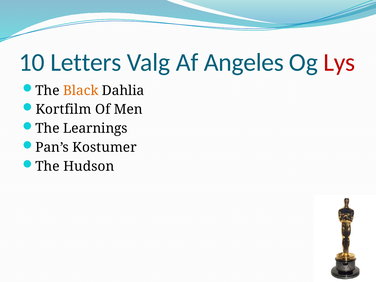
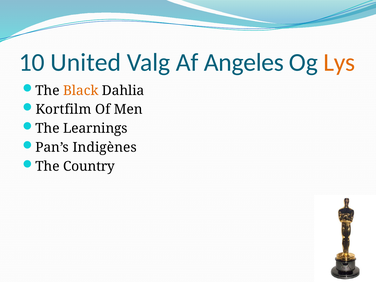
Letters: Letters -> United
Lys colour: red -> orange
Kostumer: Kostumer -> Indigènes
Hudson: Hudson -> Country
